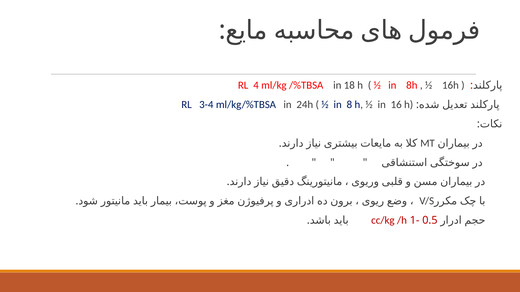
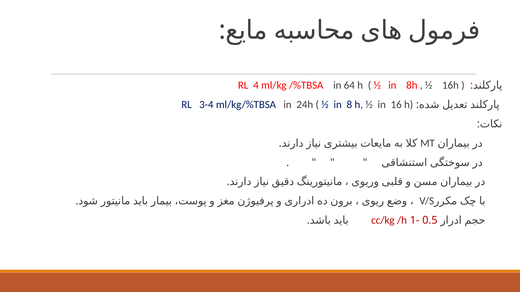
18: 18 -> 64
